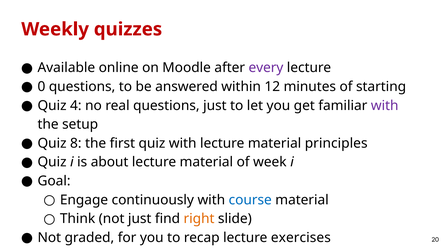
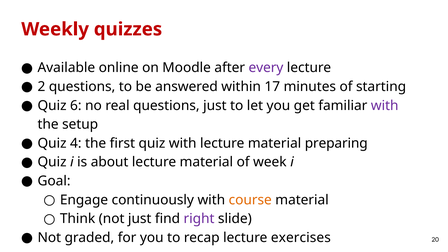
0: 0 -> 2
12: 12 -> 17
4: 4 -> 6
8: 8 -> 4
principles: principles -> preparing
course colour: blue -> orange
right colour: orange -> purple
